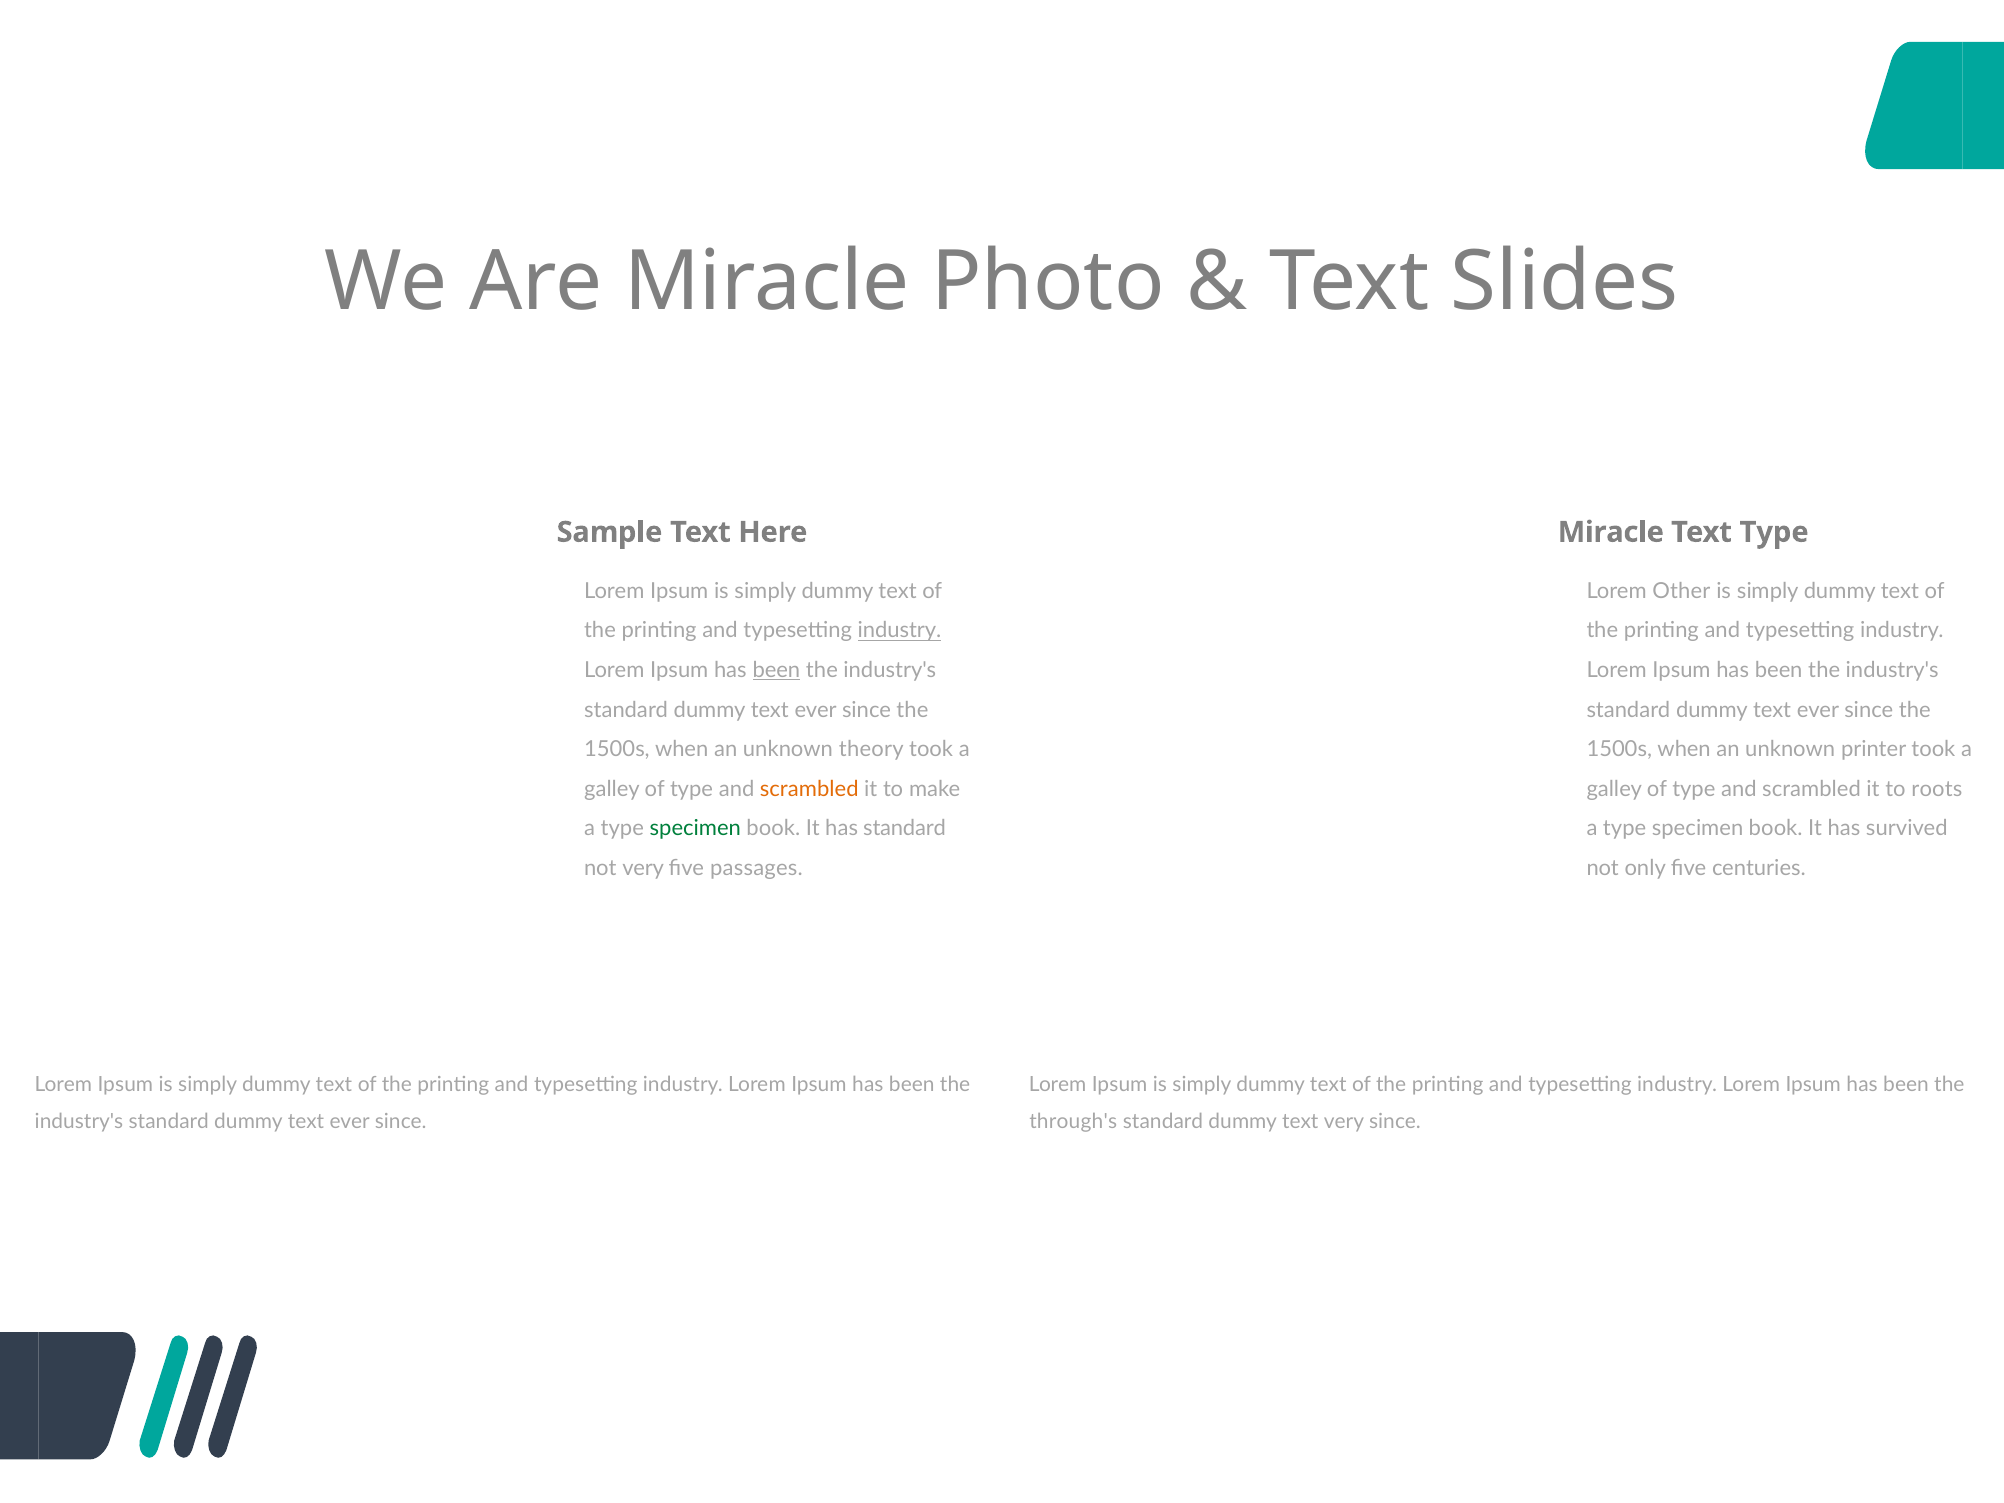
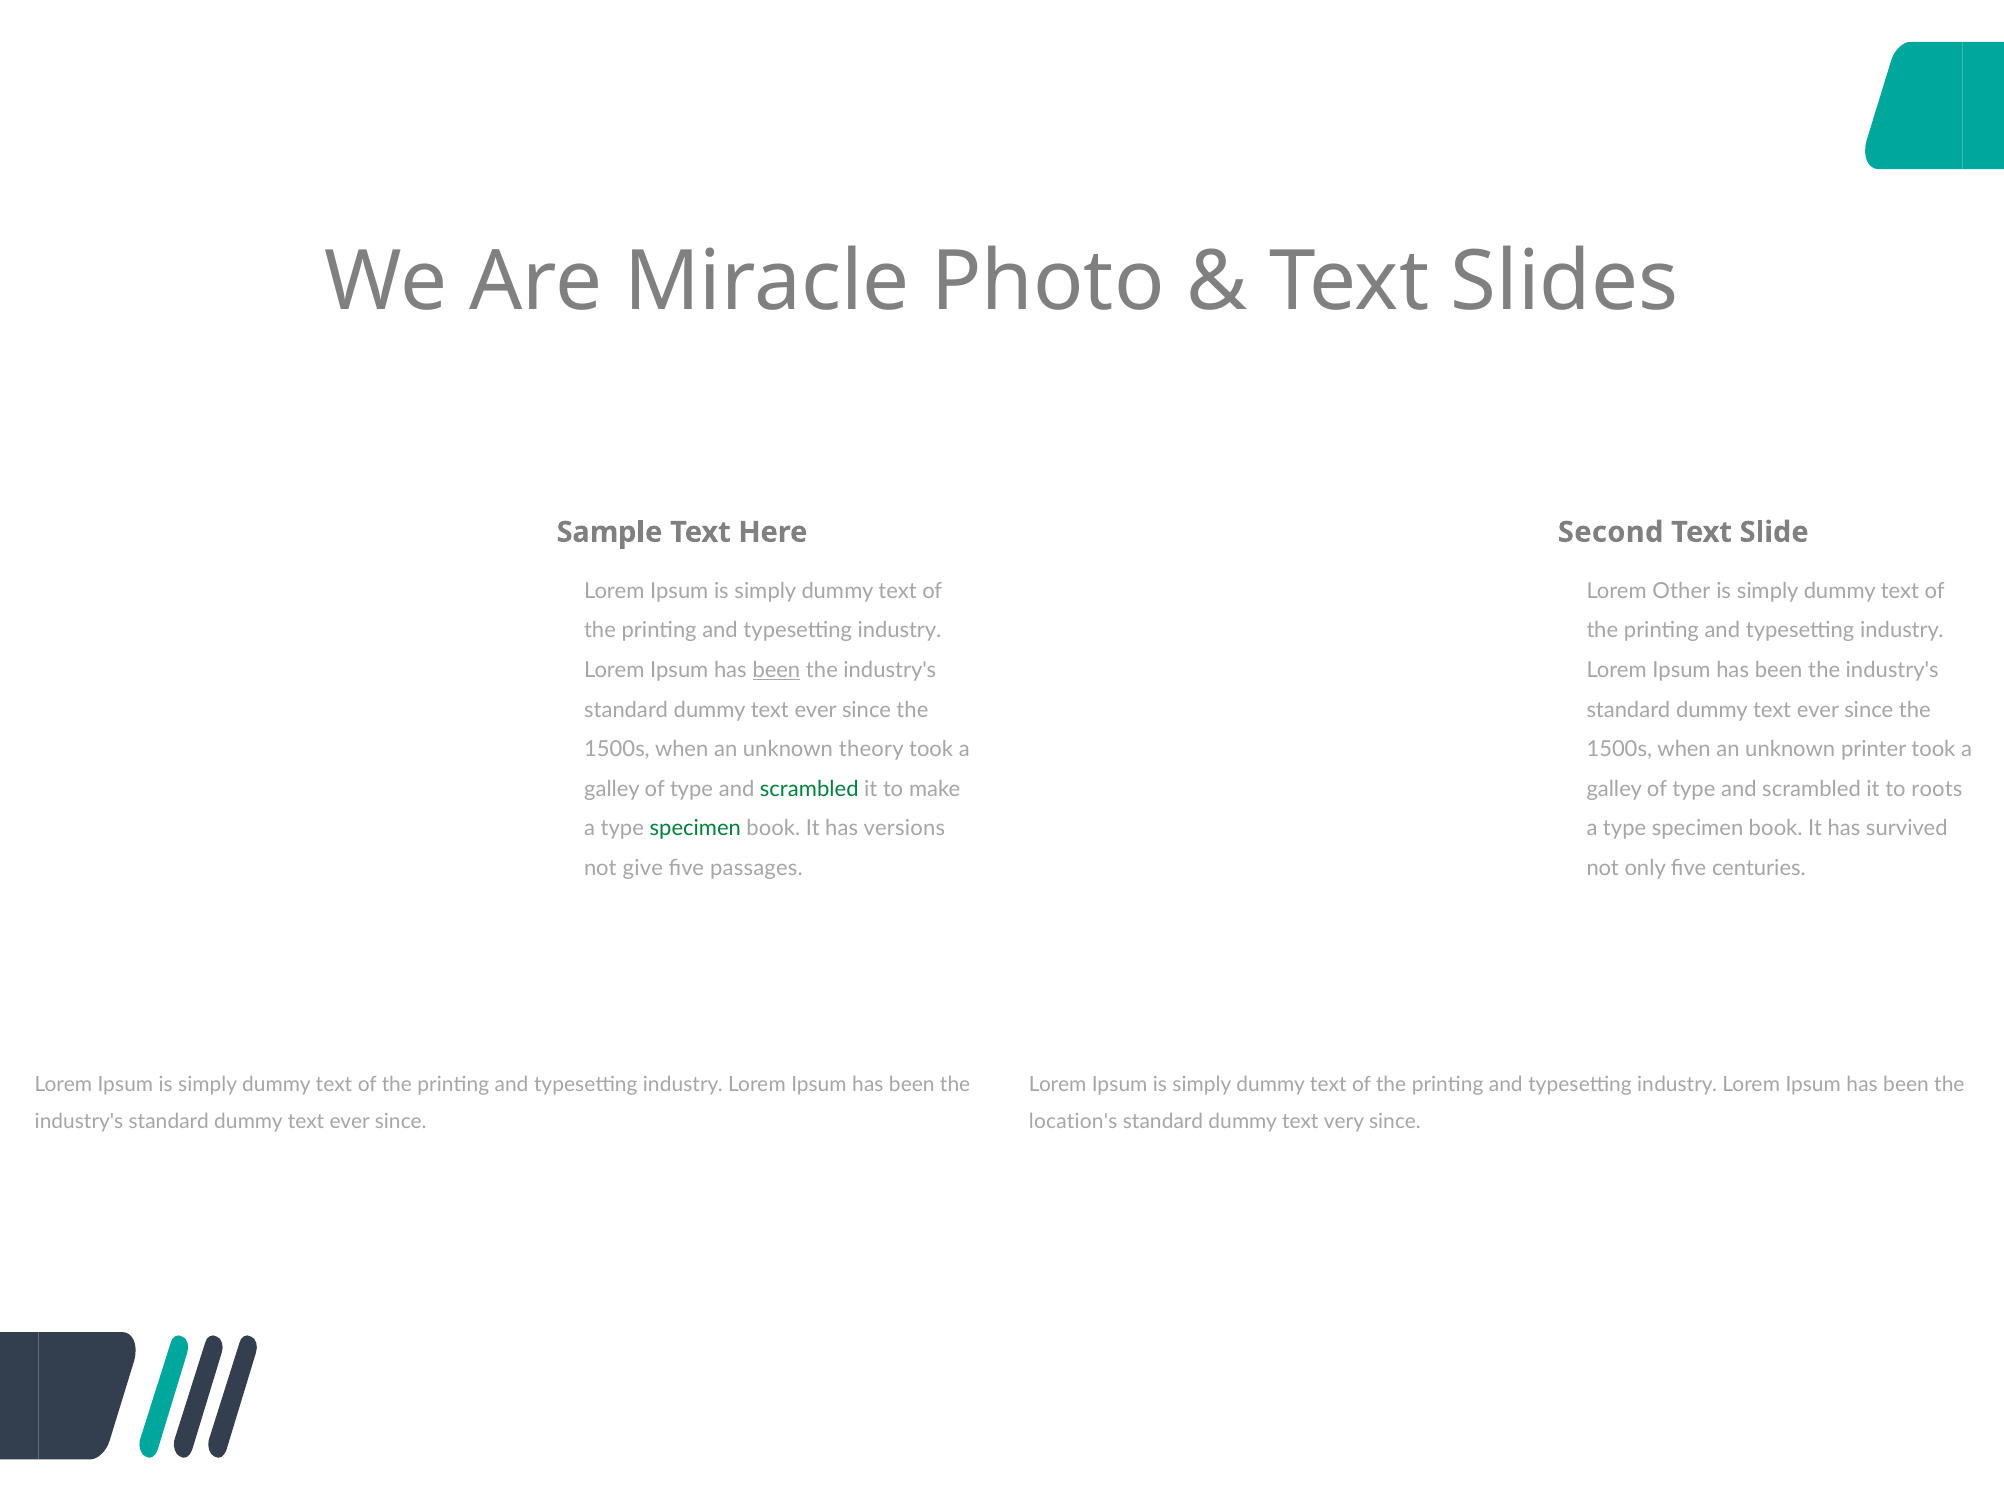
Here Miracle: Miracle -> Second
Text Type: Type -> Slide
industry at (900, 631) underline: present -> none
scrambled at (809, 789) colour: orange -> green
has standard: standard -> versions
not very: very -> give
through's: through's -> location's
